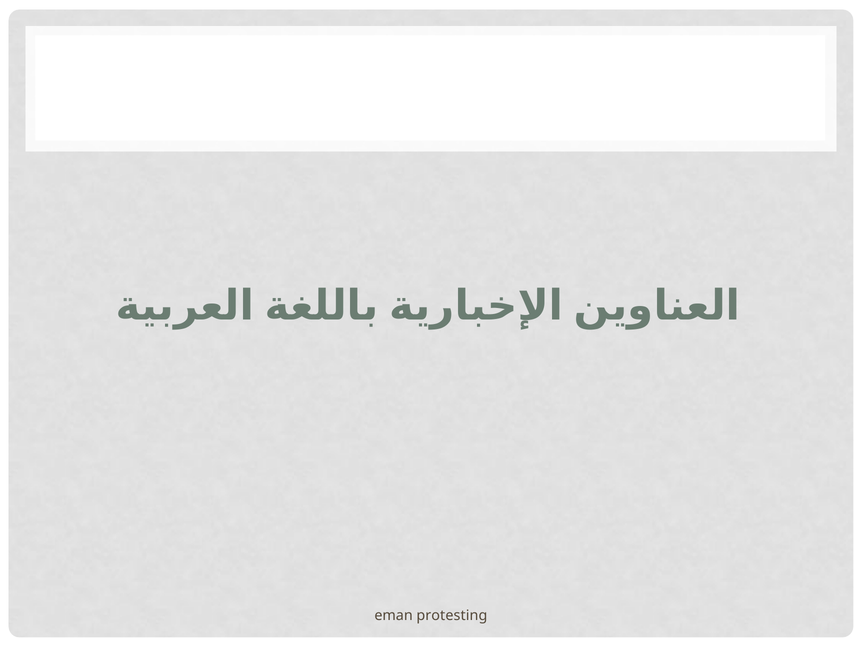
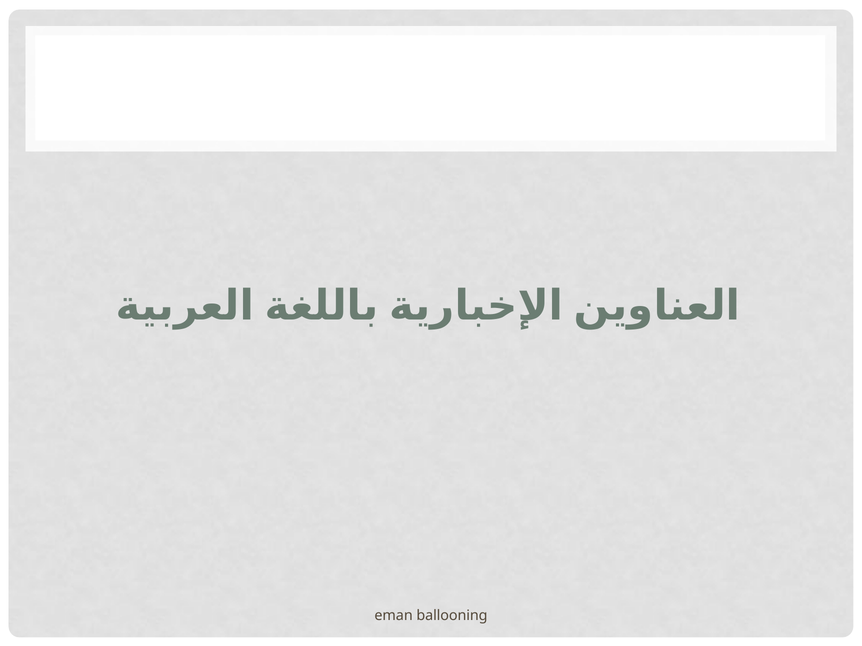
protesting: protesting -> ballooning
